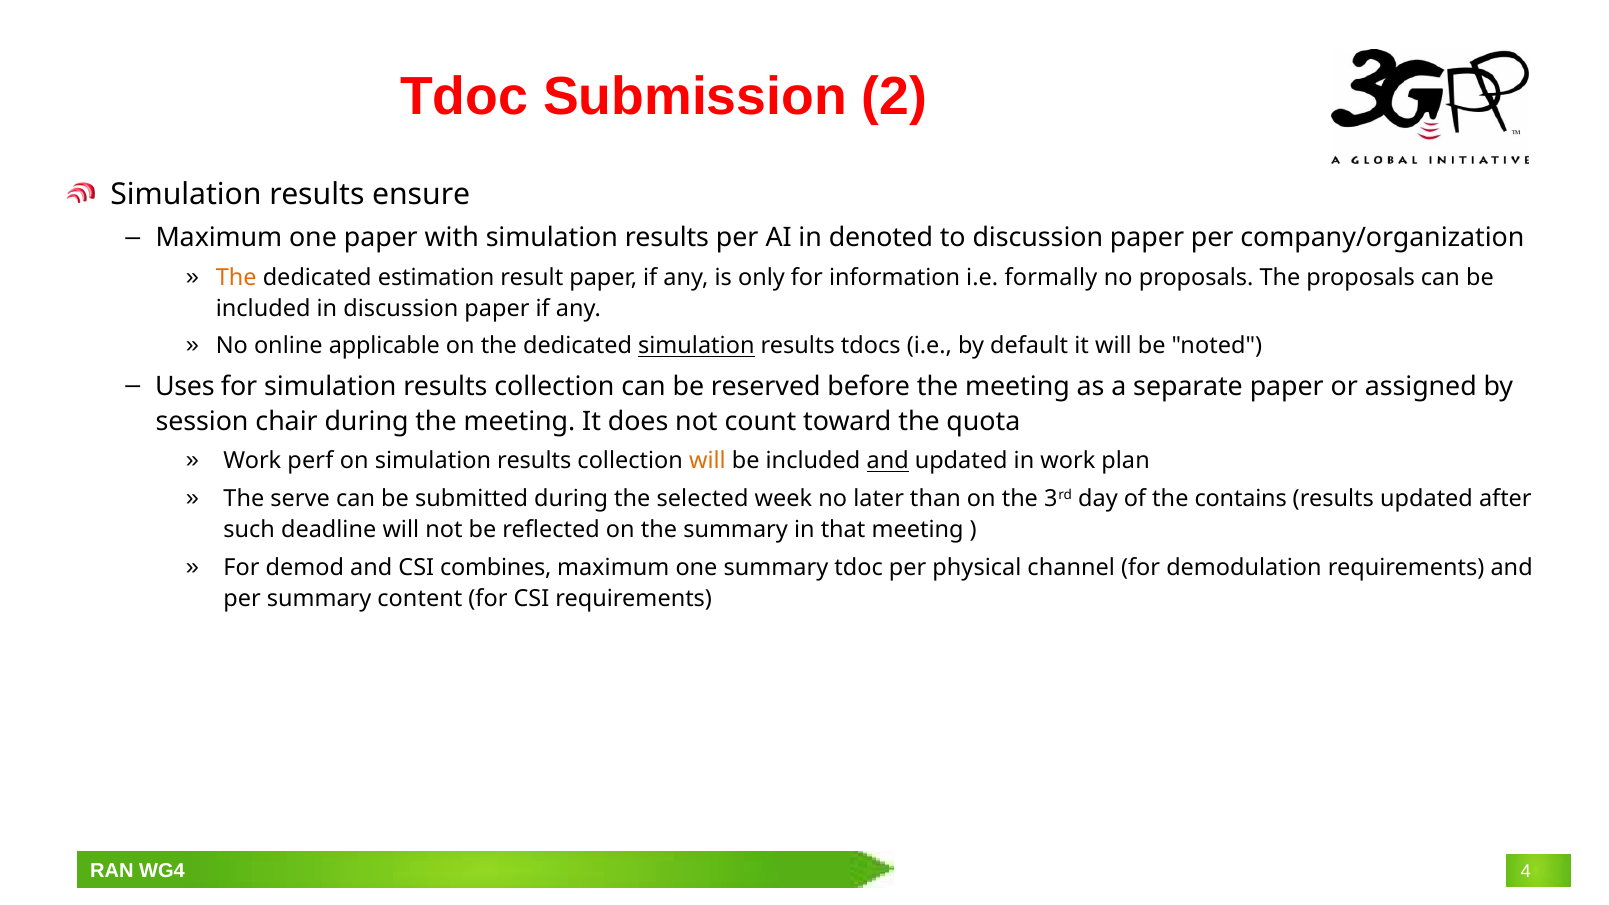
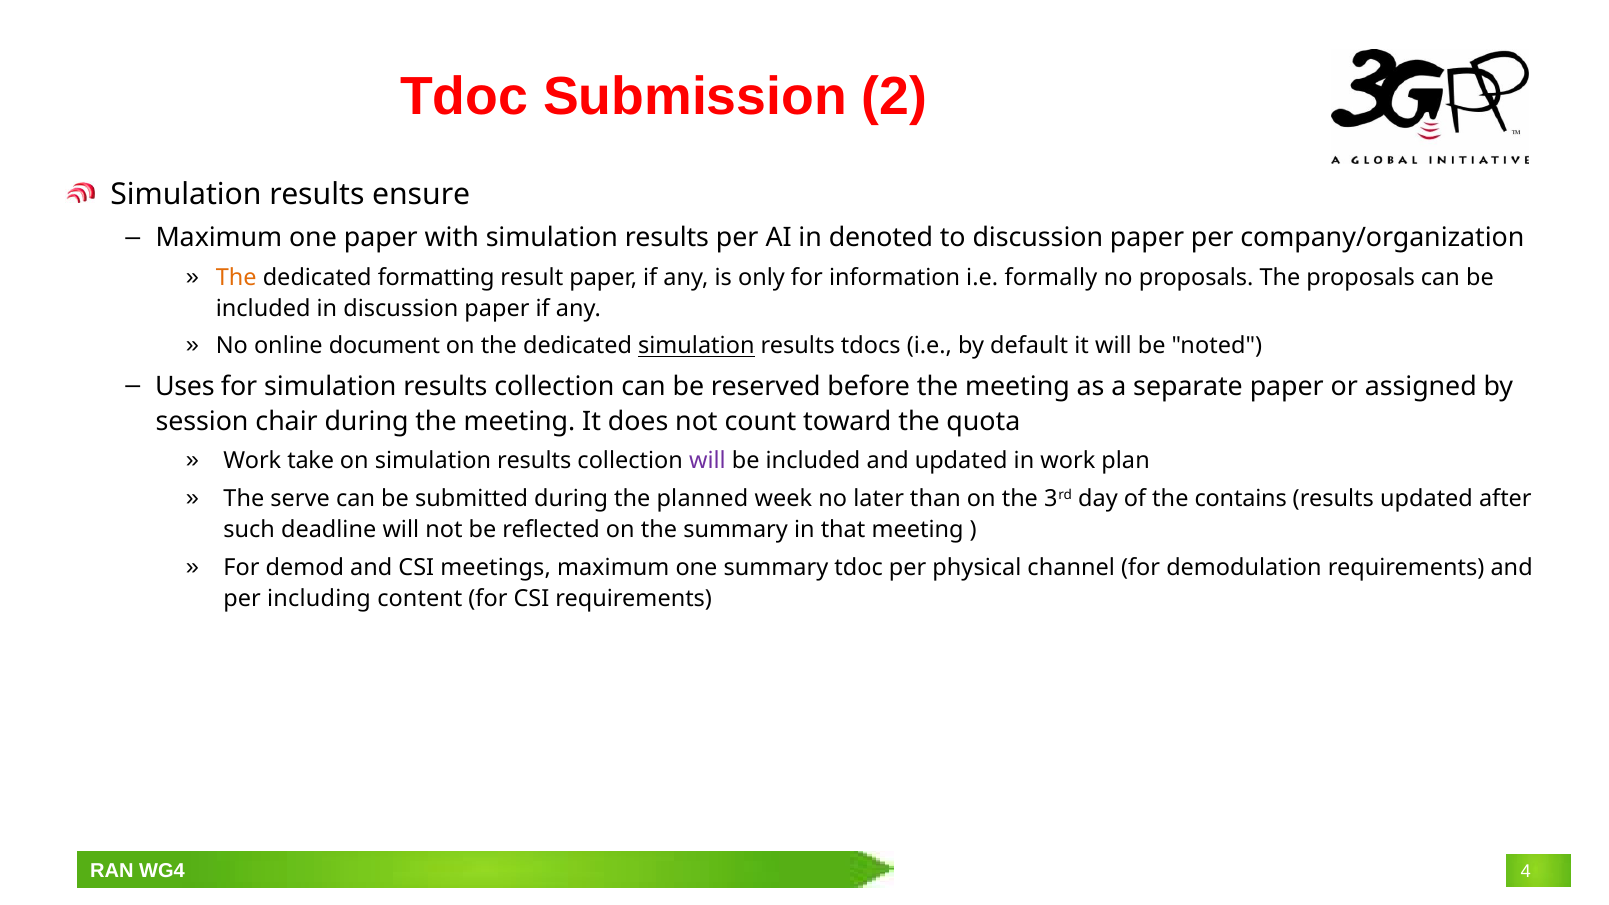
estimation: estimation -> formatting
applicable: applicable -> document
perf: perf -> take
will at (707, 461) colour: orange -> purple
and at (888, 461) underline: present -> none
selected: selected -> planned
combines: combines -> meetings
per summary: summary -> including
